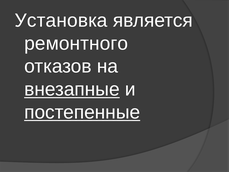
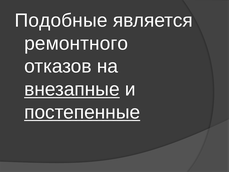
Установка: Установка -> Подобные
